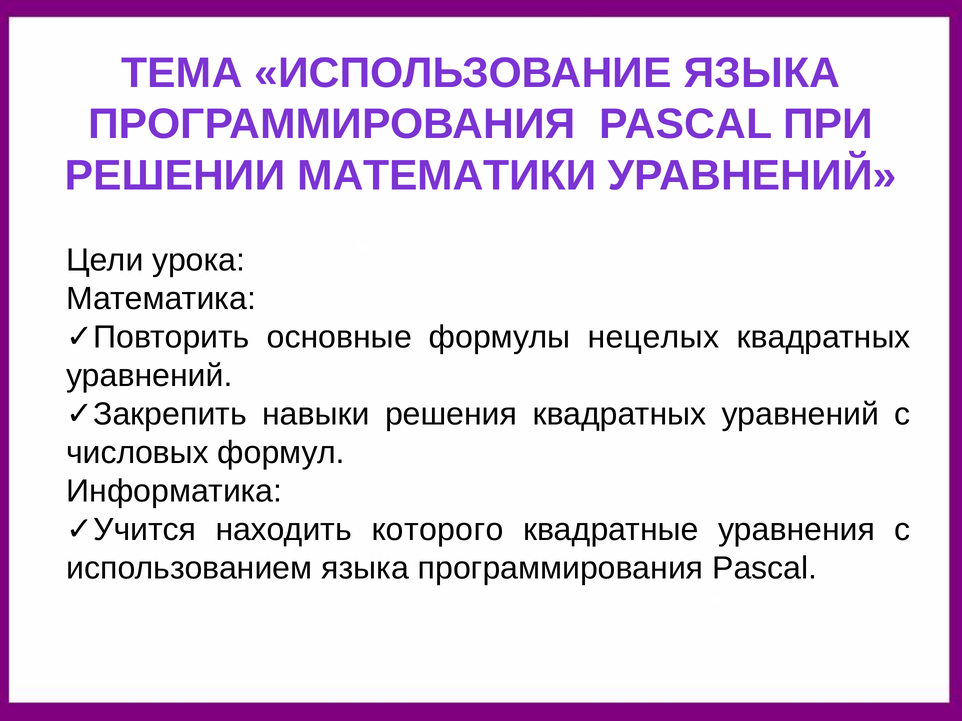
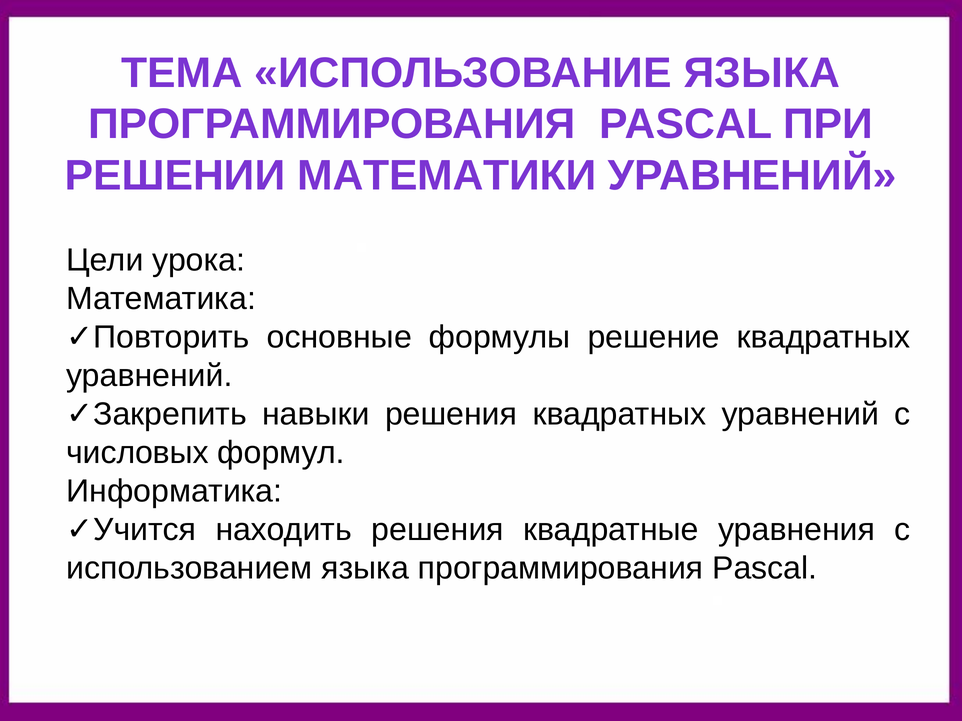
нецелых: нецелых -> решение
находить которого: которого -> решения
